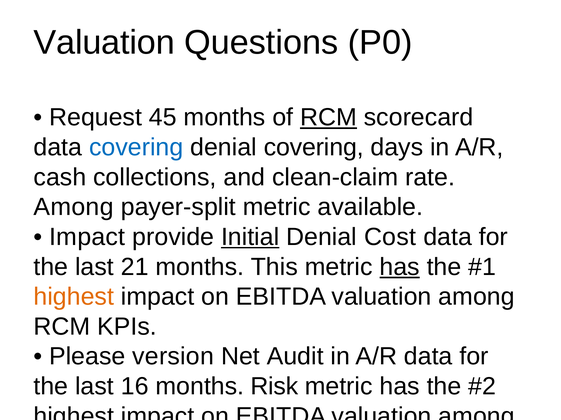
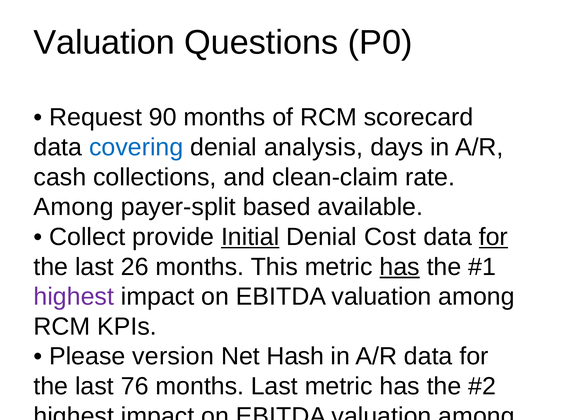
45: 45 -> 90
RCM at (328, 118) underline: present -> none
denial covering: covering -> analysis
payer-split metric: metric -> based
Impact at (87, 237): Impact -> Collect
for at (493, 237) underline: none -> present
21: 21 -> 26
highest at (74, 297) colour: orange -> purple
Audit: Audit -> Hash
16: 16 -> 76
months Risk: Risk -> Last
